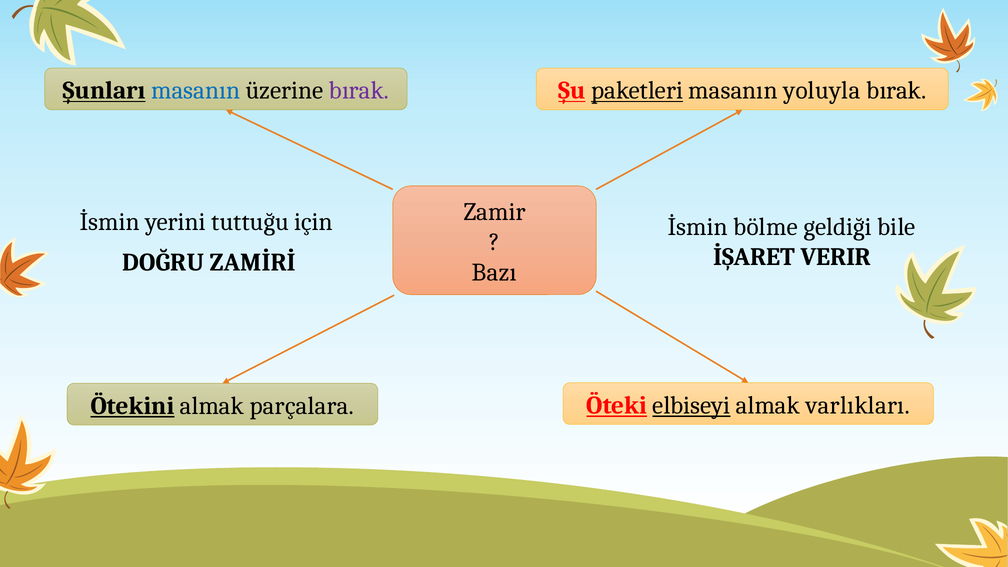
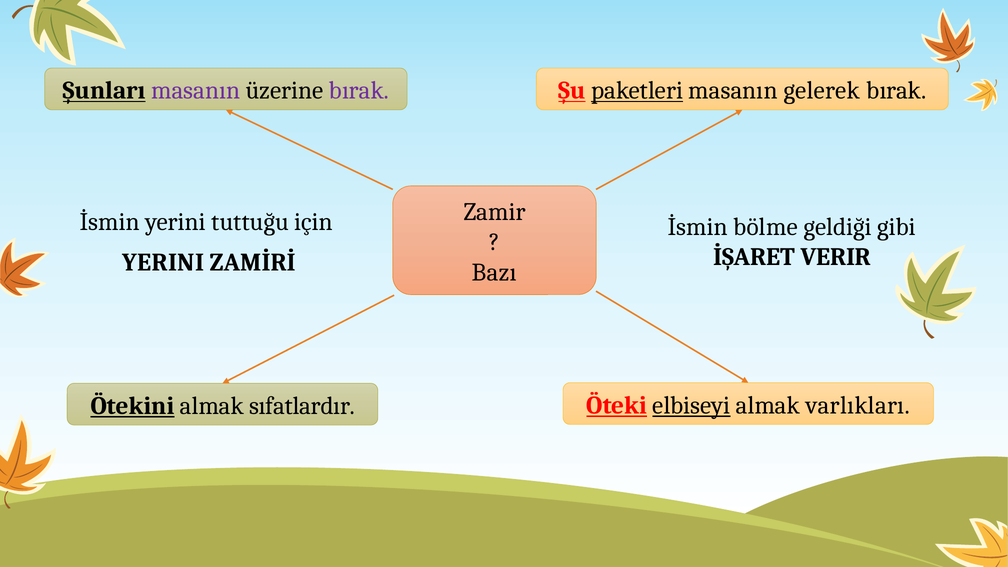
masanın at (196, 91) colour: blue -> purple
yoluyla: yoluyla -> gelerek
bile: bile -> gibi
DOĞRU at (163, 262): DOĞRU -> YERINI
parçalara: parçalara -> sıfatlardır
